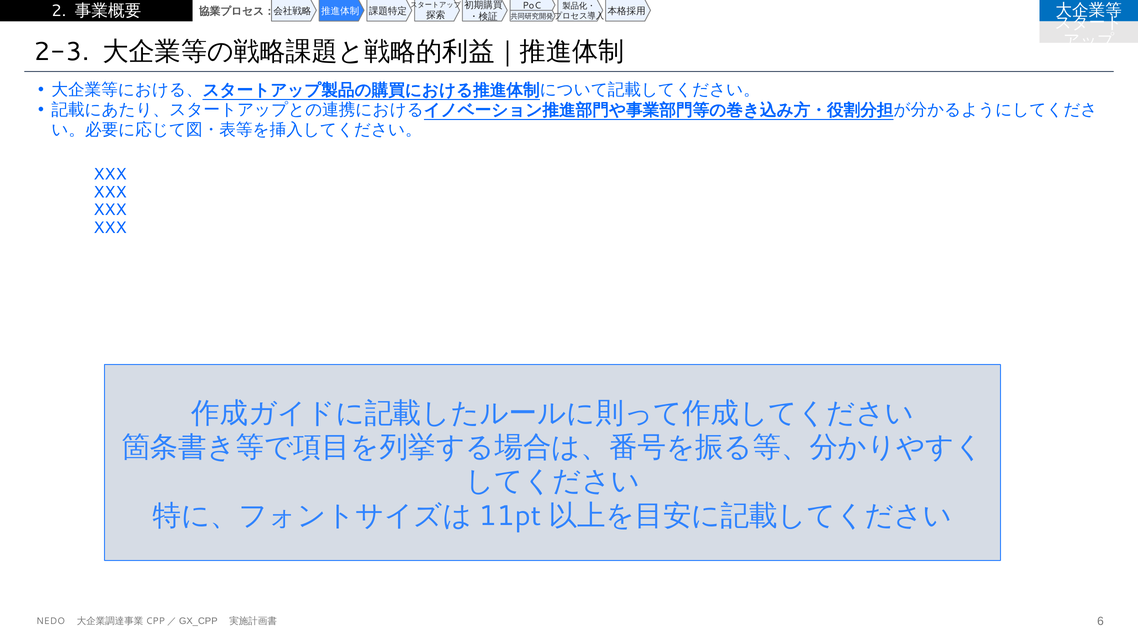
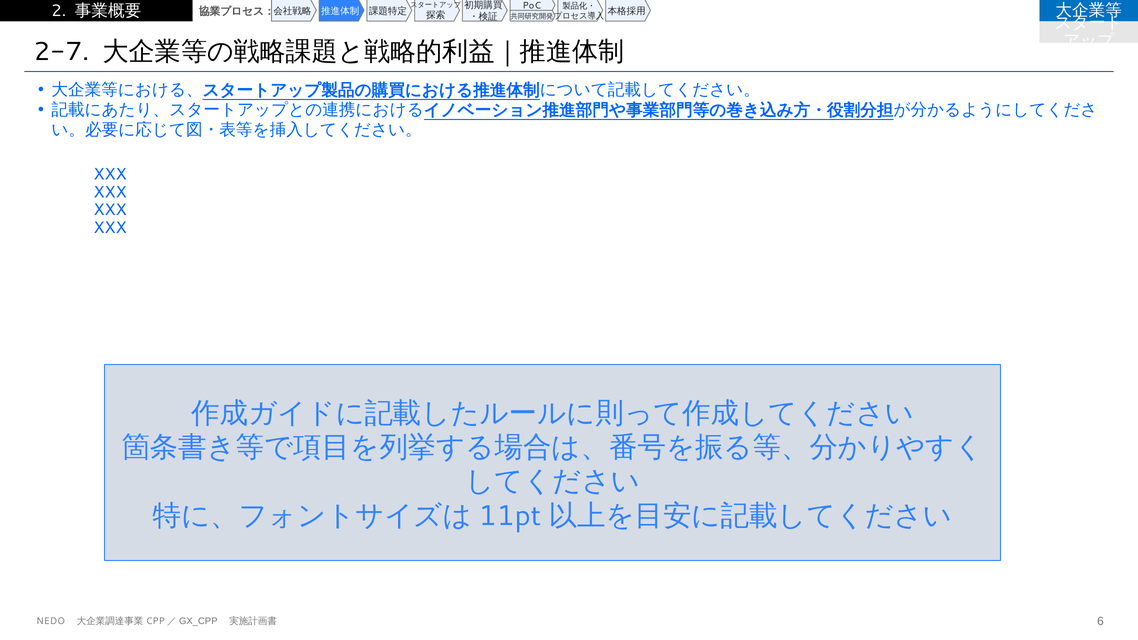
2-3: 2-3 -> 2-7
